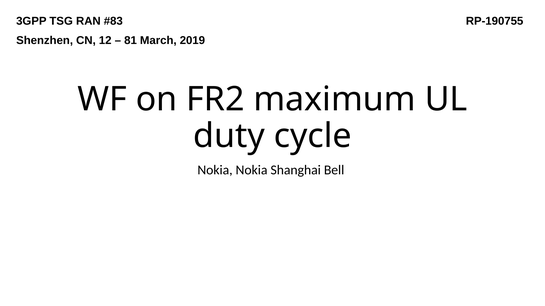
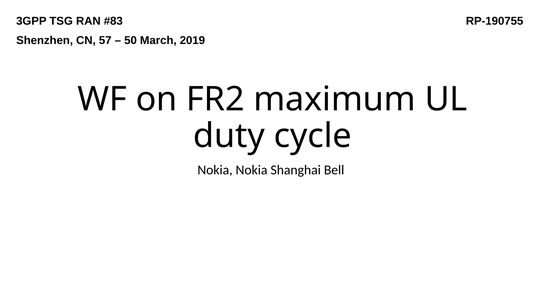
12: 12 -> 57
81: 81 -> 50
